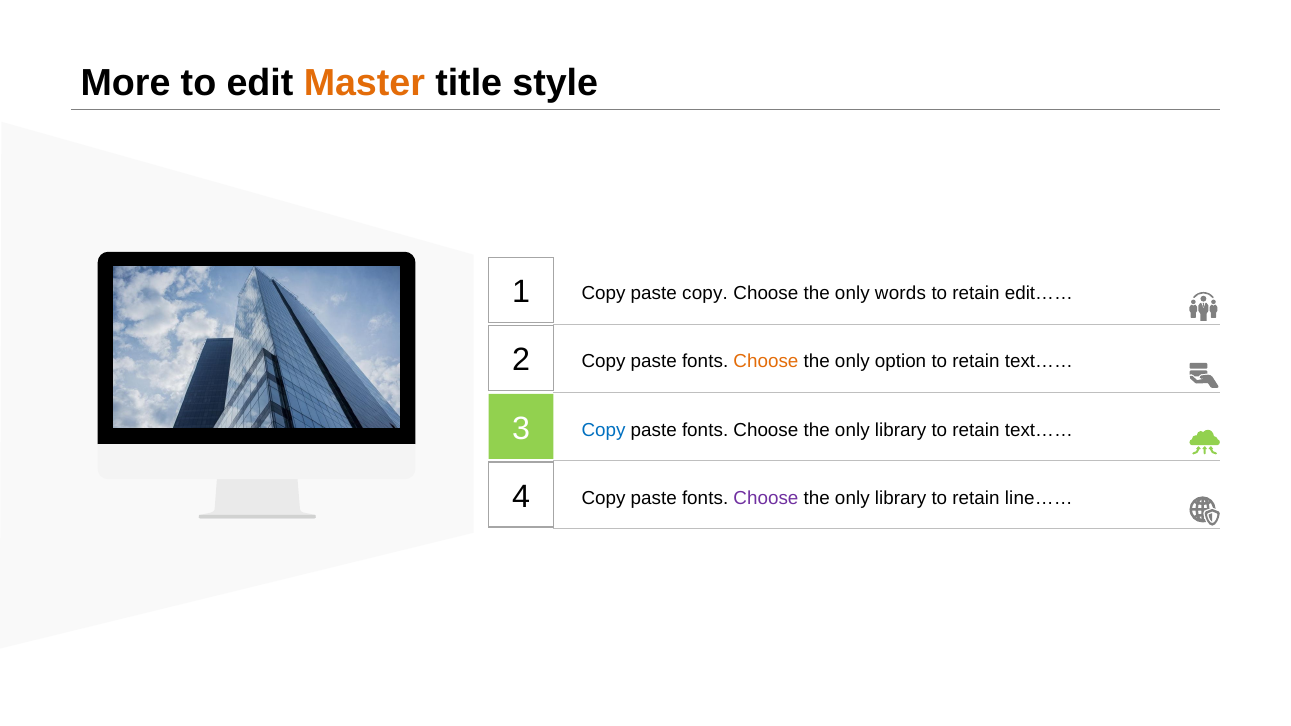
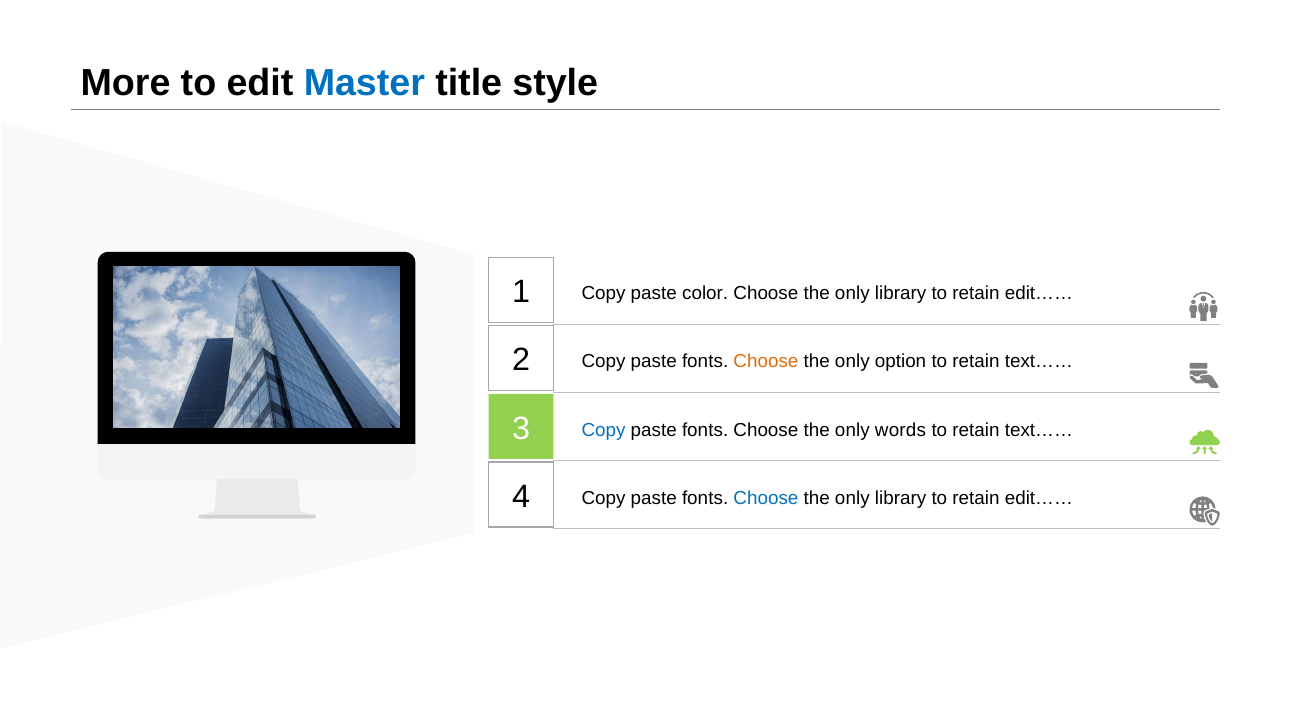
Master colour: orange -> blue
paste copy: copy -> color
words at (900, 293): words -> library
library at (901, 430): library -> words
Choose at (766, 498) colour: purple -> blue
line…… at (1039, 498): line…… -> edit……
